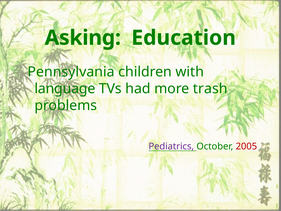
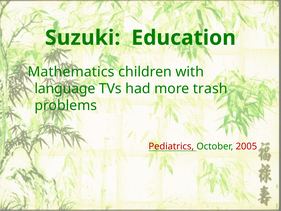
Asking: Asking -> Suzuki
Pennsylvania: Pennsylvania -> Mathematics
Pediatrics colour: purple -> red
